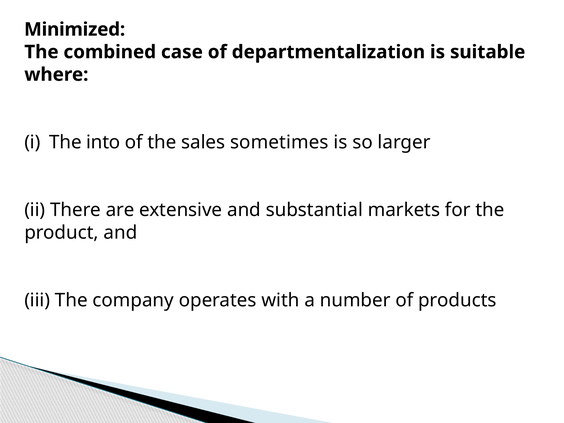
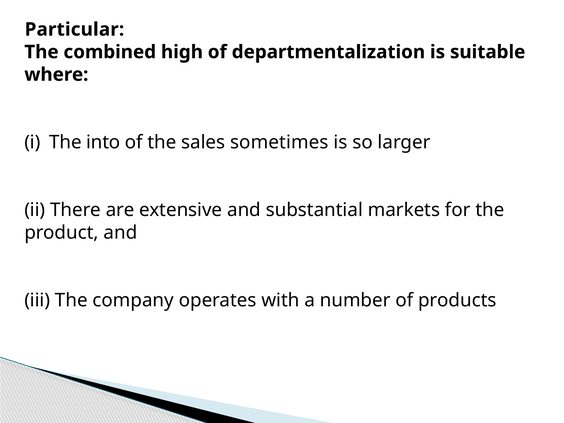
Minimized: Minimized -> Particular
case: case -> high
